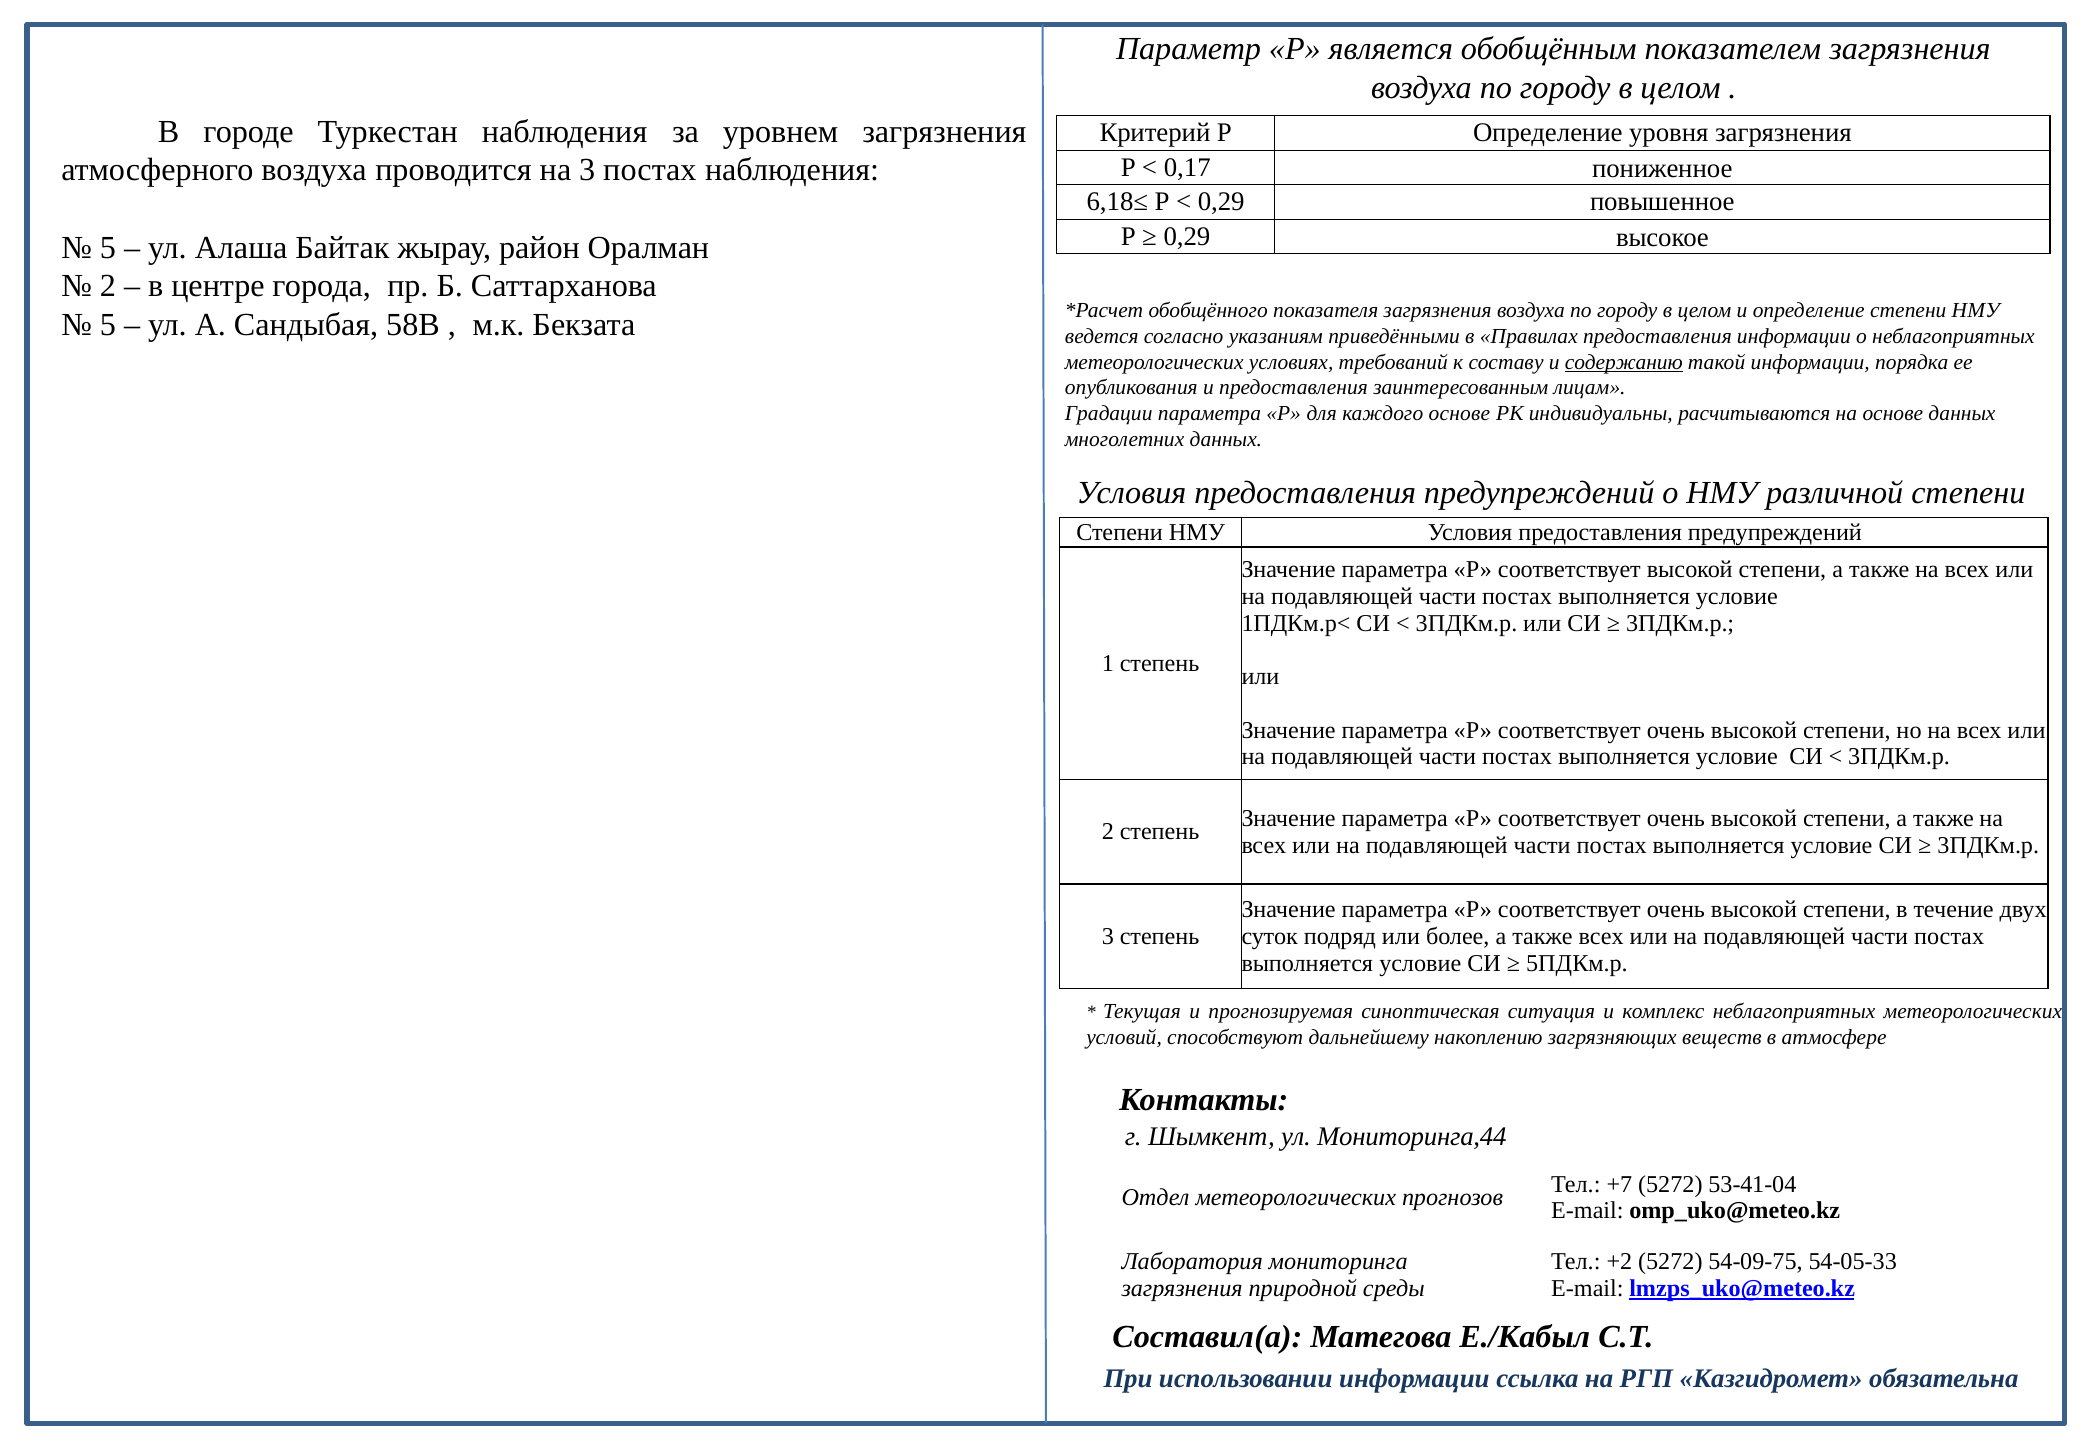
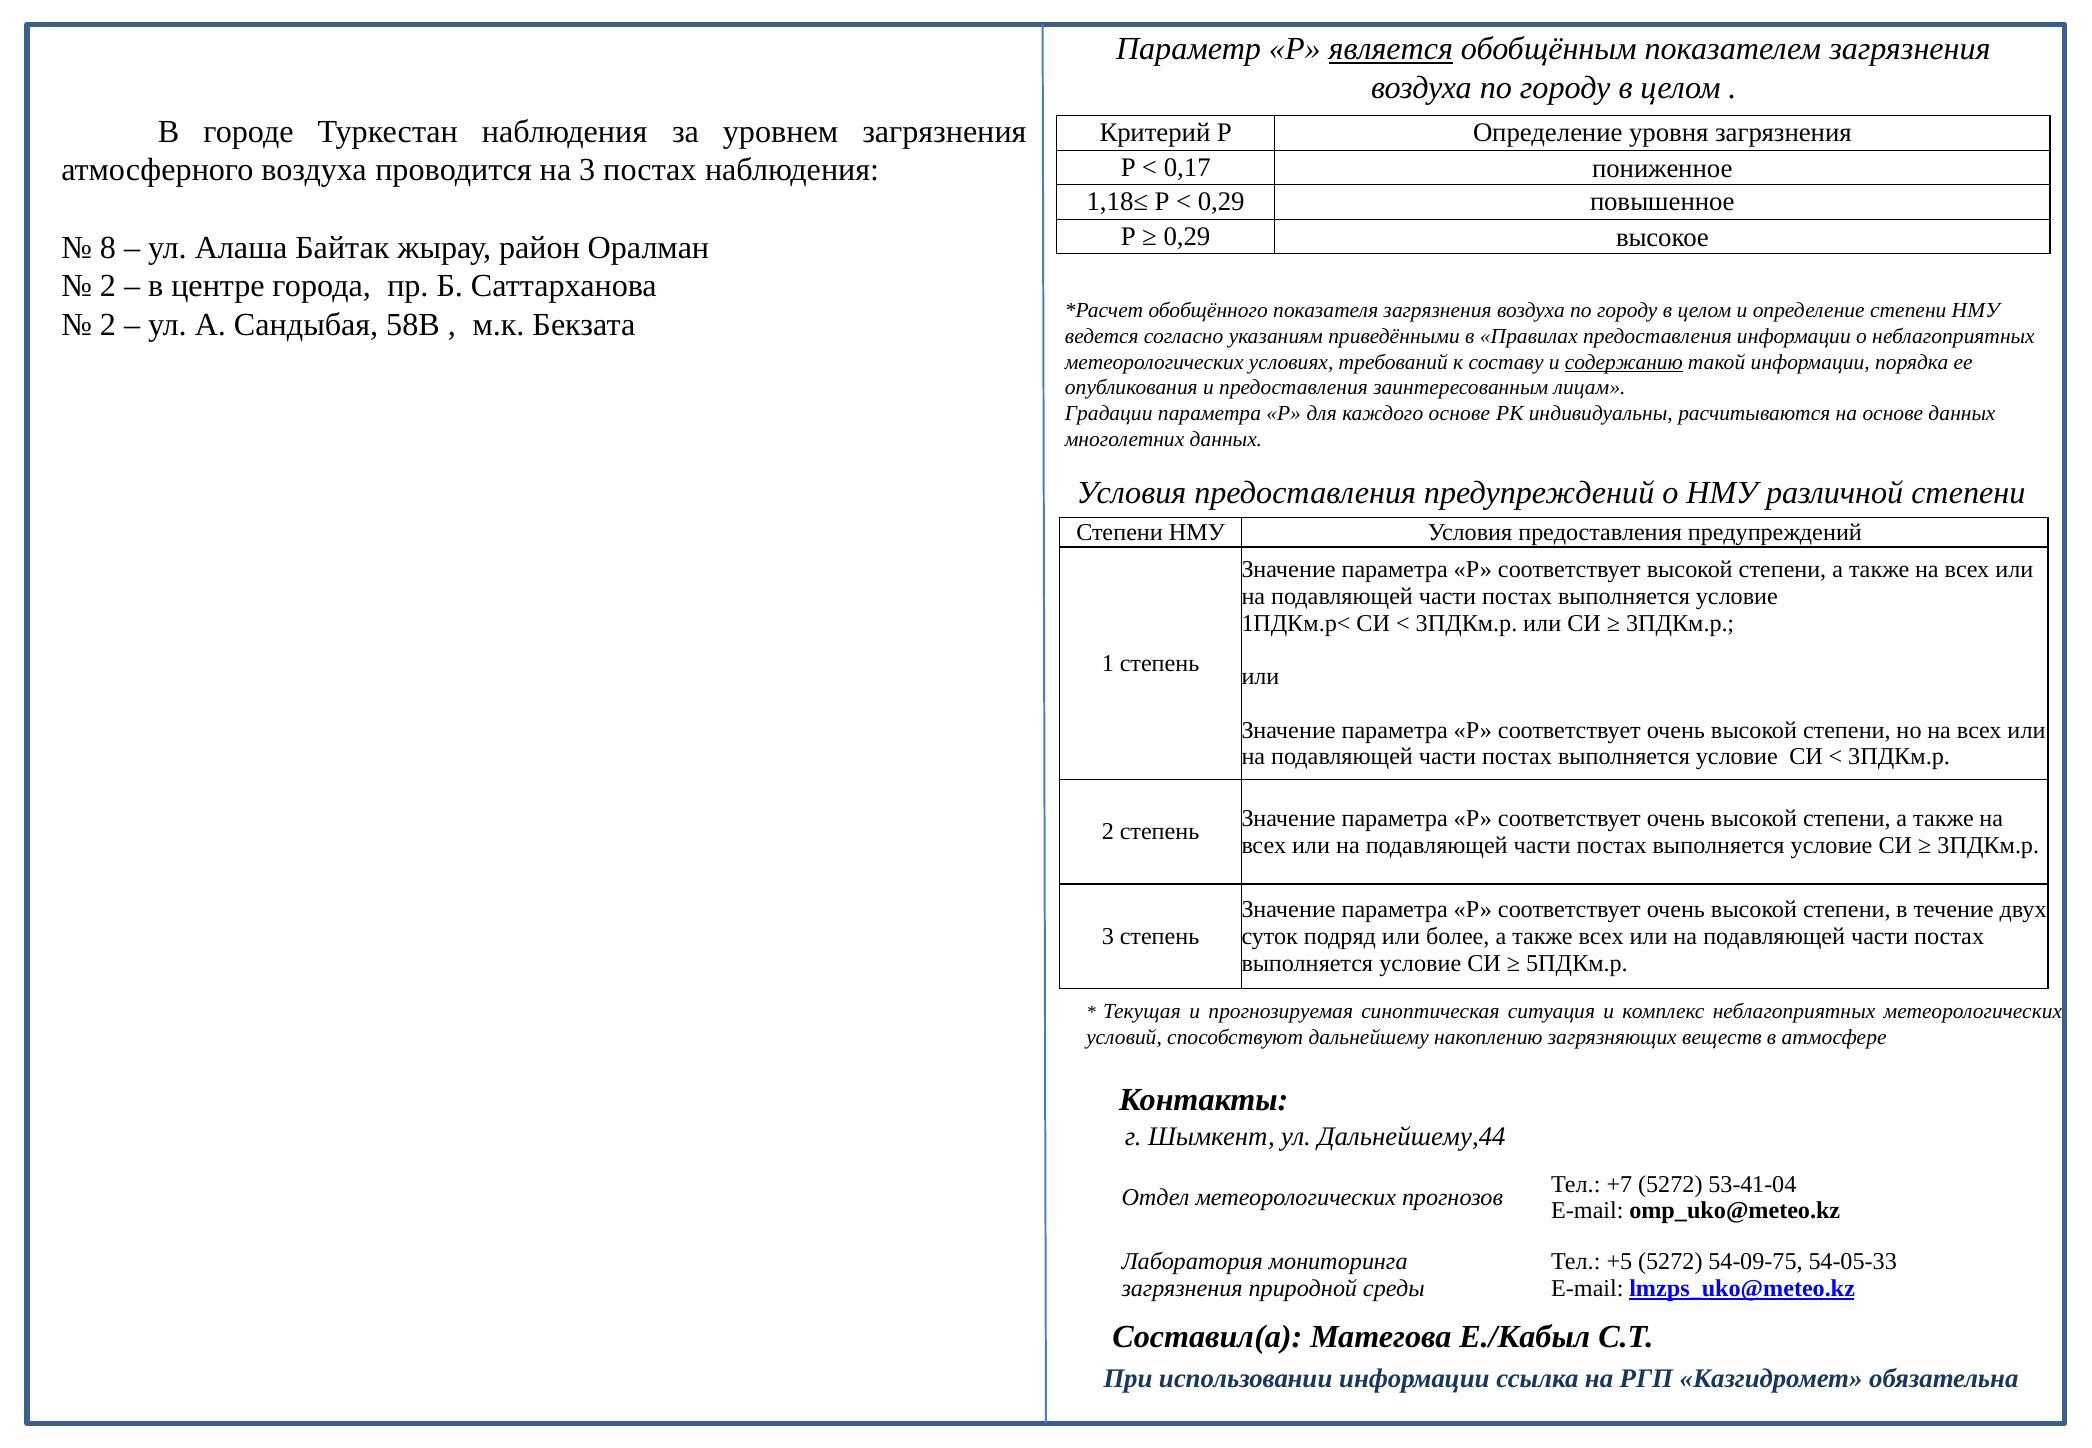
является underline: none -> present
6,18≤: 6,18≤ -> 1,18≤
5 at (108, 247): 5 -> 8
5 at (108, 325): 5 -> 2
Мониторинга,44: Мониторинга,44 -> Дальнейшему,44
+2: +2 -> +5
